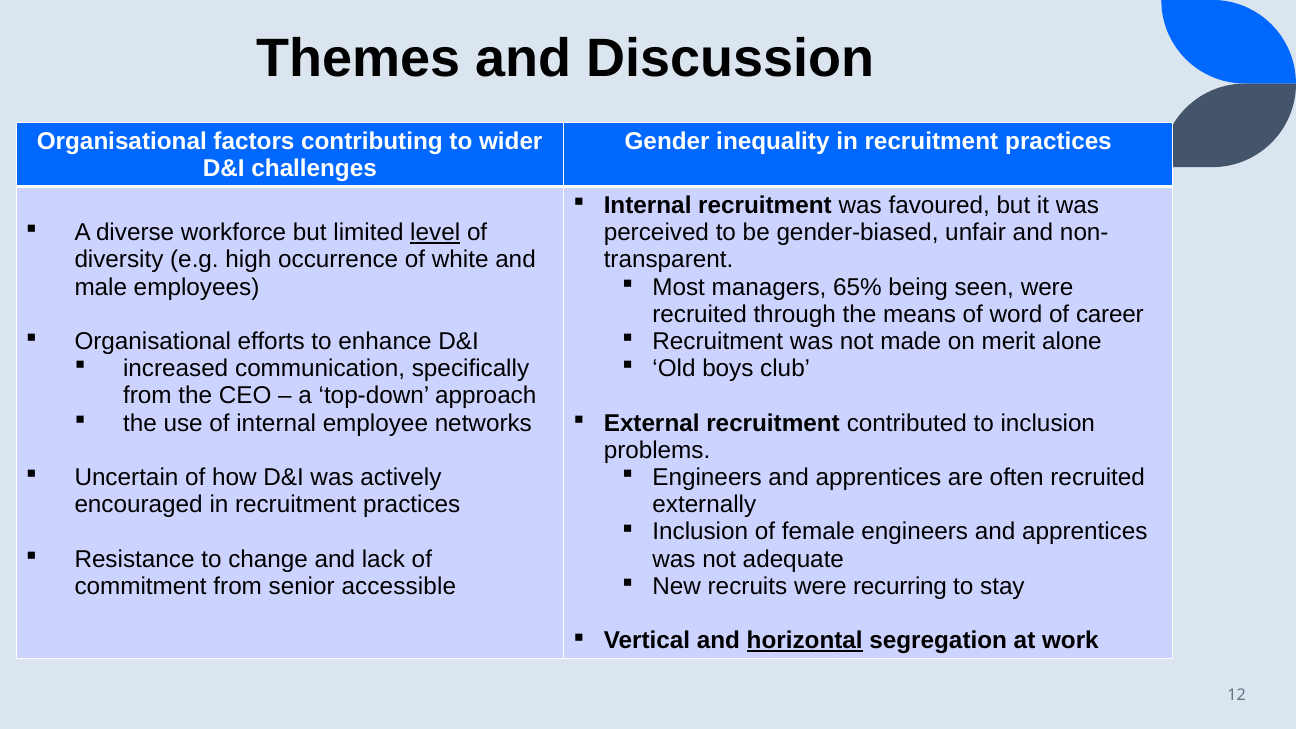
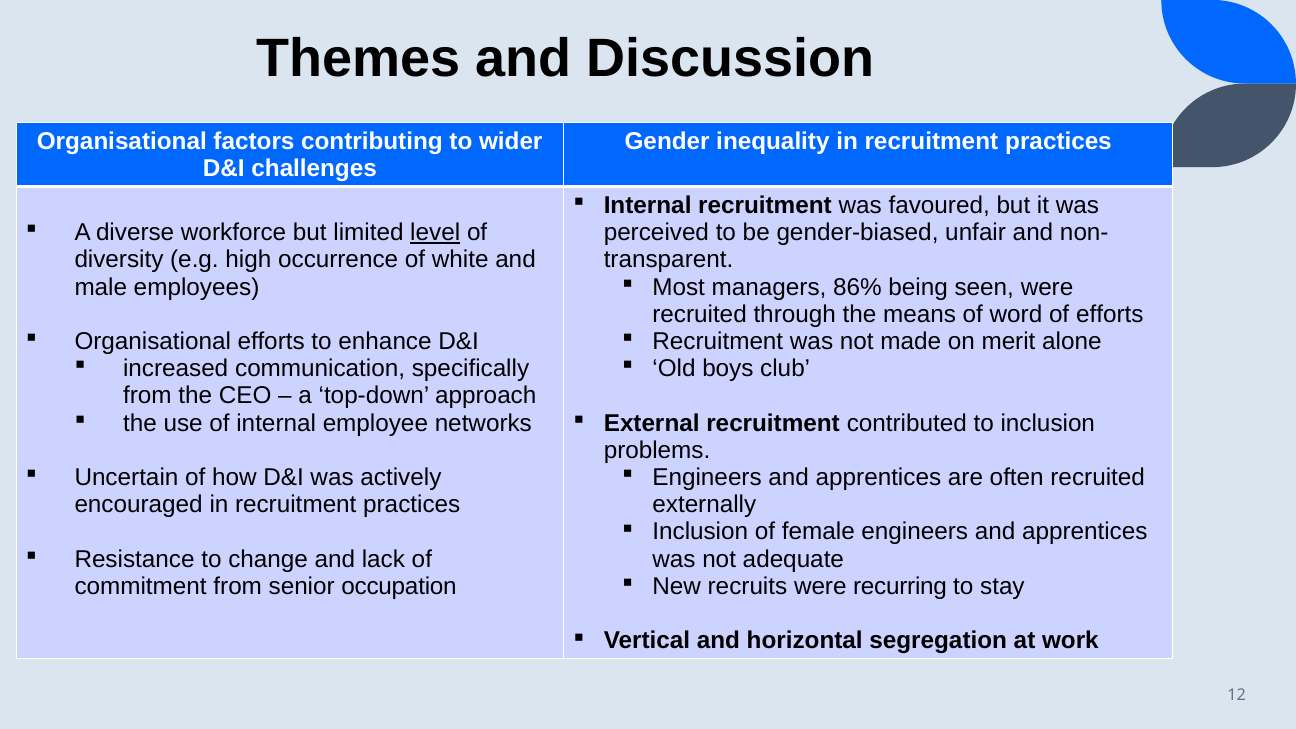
65%: 65% -> 86%
of career: career -> efforts
accessible: accessible -> occupation
horizontal underline: present -> none
